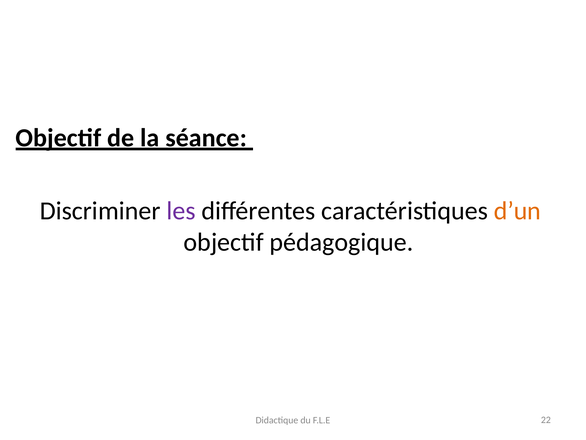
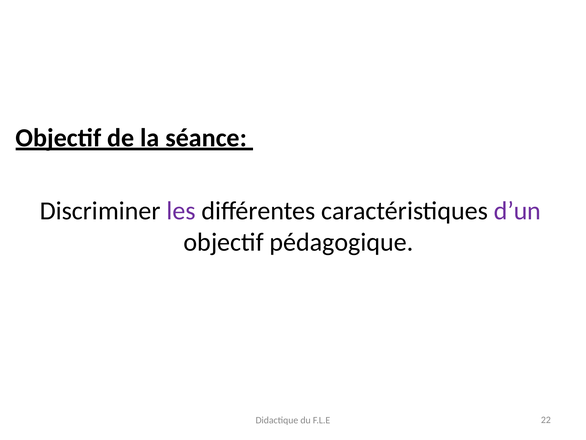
d’un colour: orange -> purple
